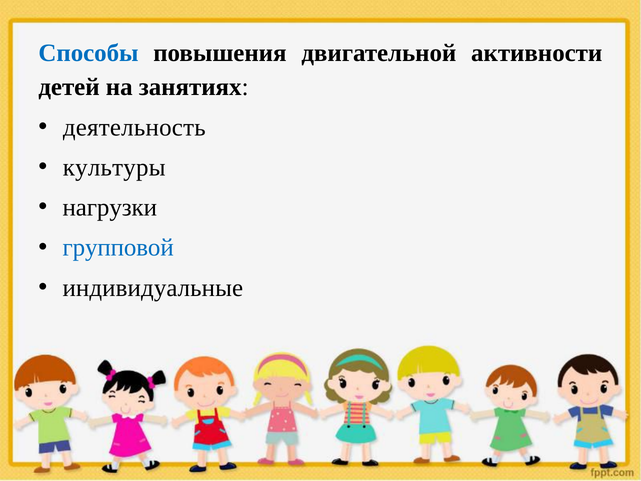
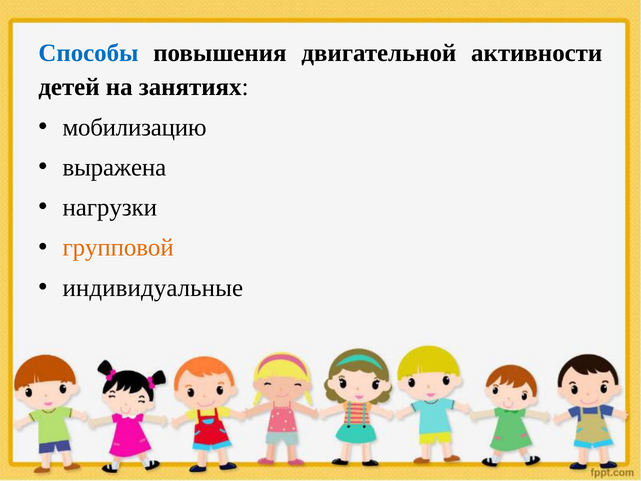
деятельность: деятельность -> мобилизацию
культуры: культуры -> выражена
групповой colour: blue -> orange
